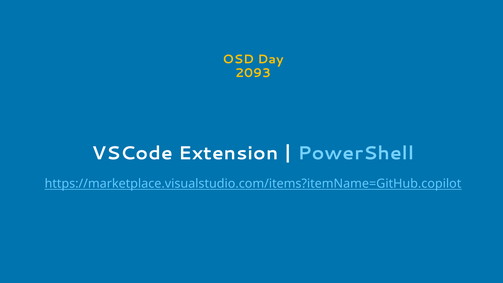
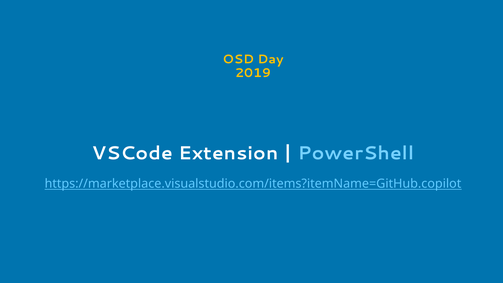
2093: 2093 -> 2019
